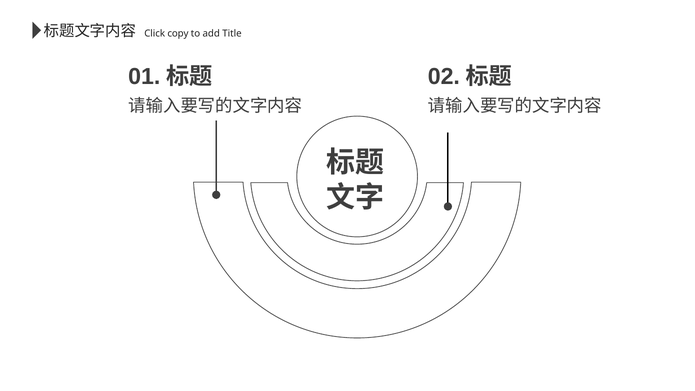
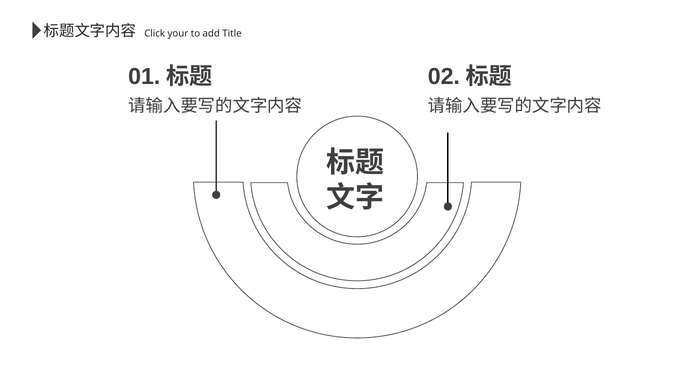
copy: copy -> your
